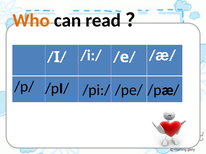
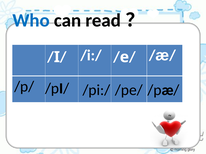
Who colour: orange -> blue
